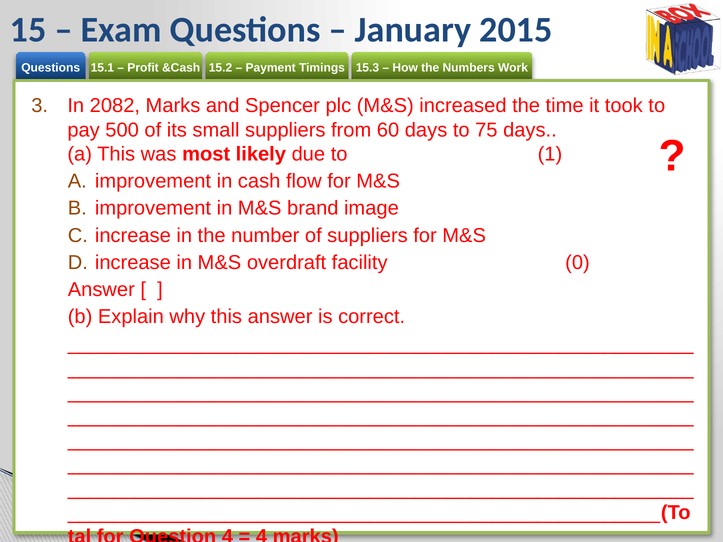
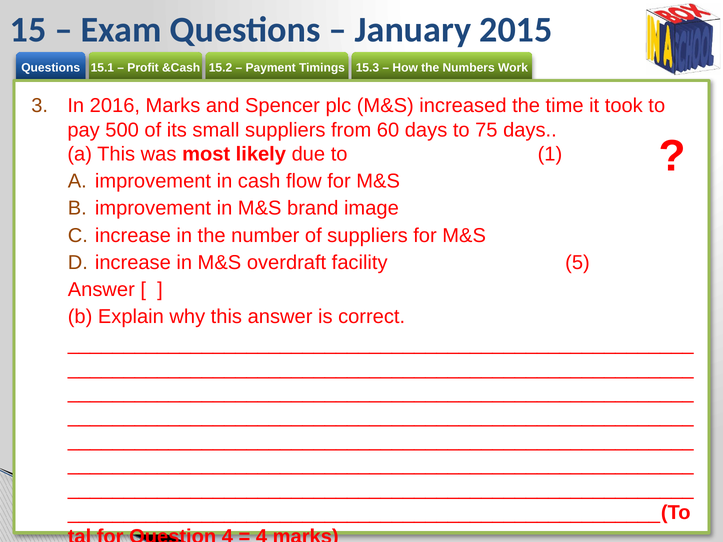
2082: 2082 -> 2016
0: 0 -> 5
